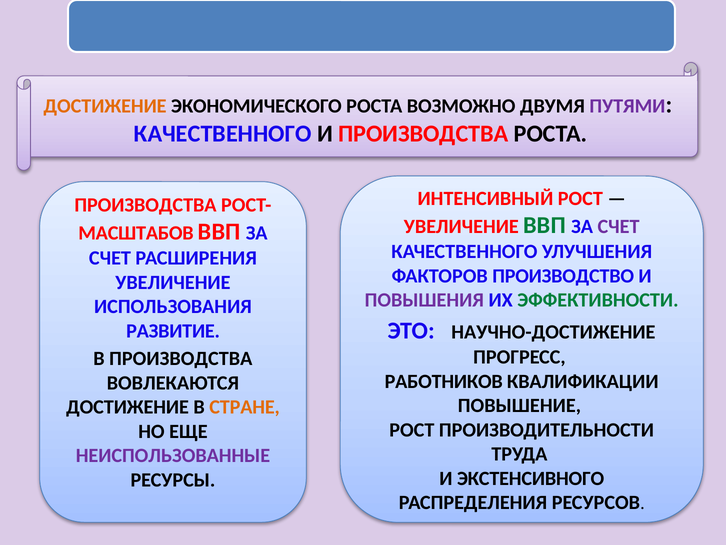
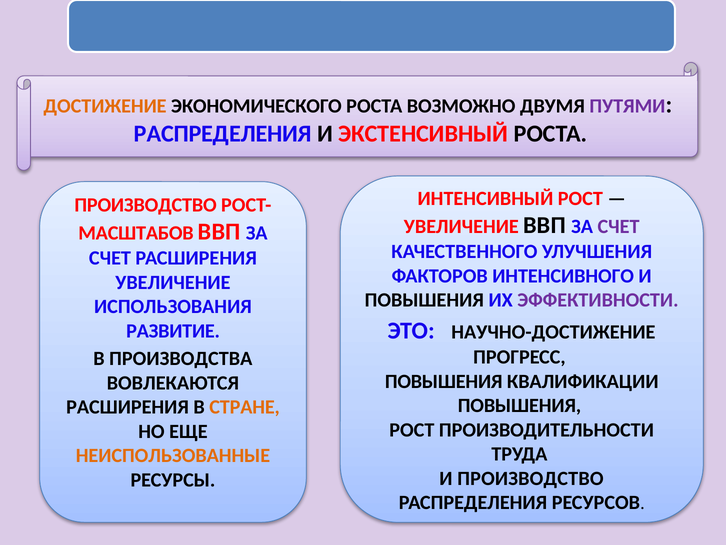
КАЧЕСТВЕННОГО at (223, 134): КАЧЕСТВЕННОГО -> РАСПРЕДЕЛЕНИЯ
И ПРОИЗВОДСТВА: ПРОИЗВОДСТВА -> ЭКСТЕНСИВНЫЙ
ПРОИЗВОДСТВА at (145, 205): ПРОИЗВОДСТВА -> ПРОИЗВОДСТВО
ВВП at (545, 225) colour: green -> black
ПРОИЗВОДСТВО: ПРОИЗВОДСТВО -> ИНТЕНСИВНОГО
ПОВЫШЕНИЯ at (424, 300) colour: purple -> black
ЭФФЕКТИВНОСТИ colour: green -> purple
РАБОТНИКОВ at (444, 381): РАБОТНИКОВ -> ПОВЫШЕНИЯ
ПОВЫШЕНИЕ at (519, 405): ПОВЫШЕНИЕ -> ПОВЫШЕНИЯ
ДОСТИЖЕНИЕ at (128, 407): ДОСТИЖЕНИЕ -> РАСШИРЕНИЯ
НЕИСПОЛЬЗОВАННЫЕ colour: purple -> orange
И ЭКСТЕНСИВНОГО: ЭКСТЕНСИВНОГО -> ПРОИЗВОДСТВО
